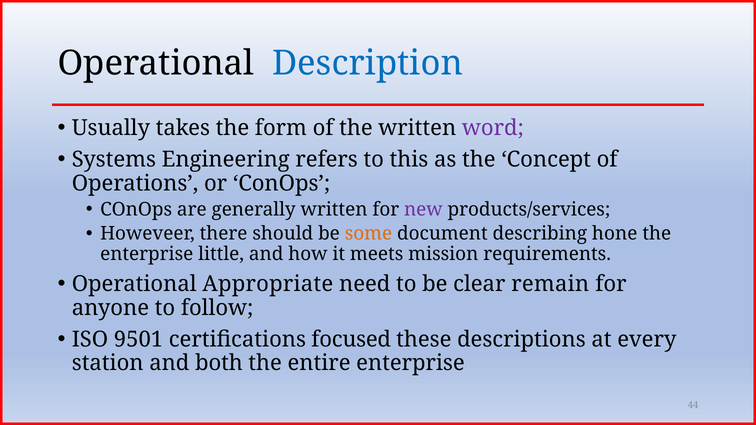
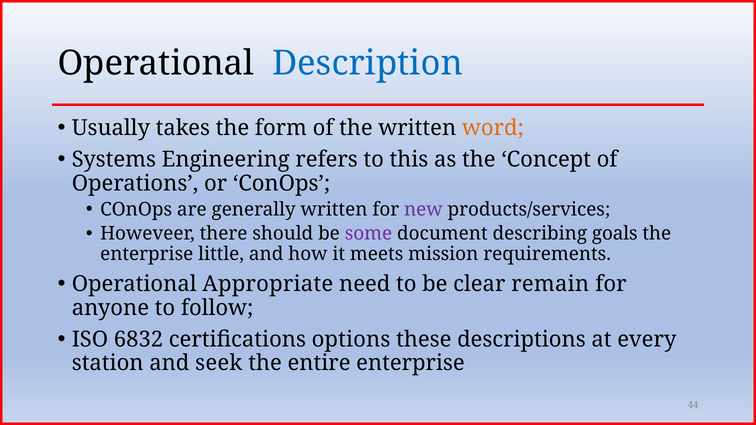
word colour: purple -> orange
some colour: orange -> purple
hone: hone -> goals
9501: 9501 -> 6832
focused: focused -> options
both: both -> seek
